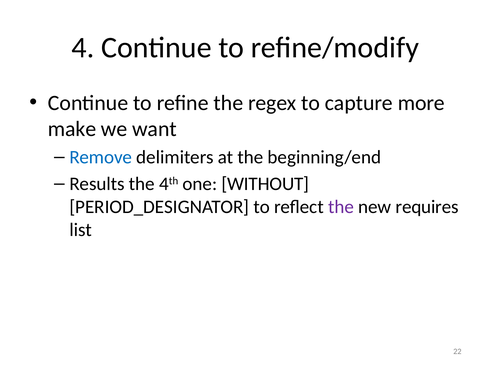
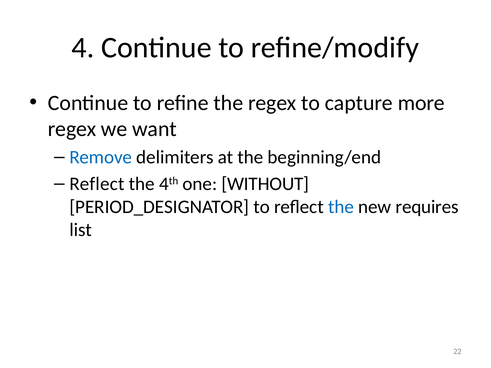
make at (72, 129): make -> regex
Results at (97, 184): Results -> Reflect
the at (341, 207) colour: purple -> blue
